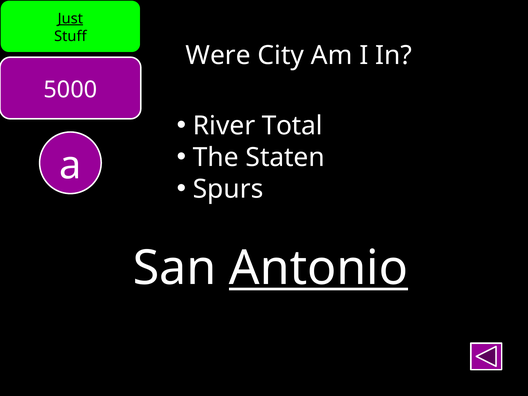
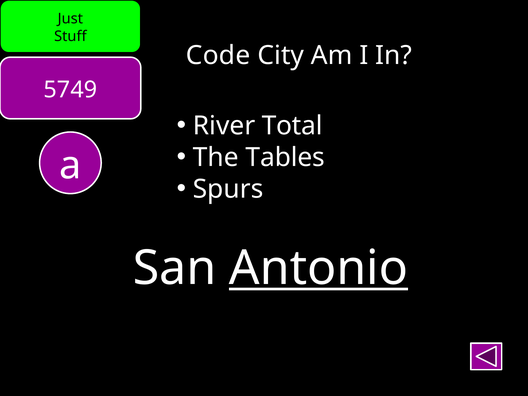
Just underline: present -> none
Were: Were -> Code
5000: 5000 -> 5749
Staten: Staten -> Tables
